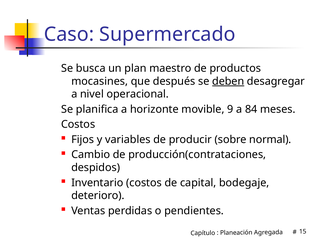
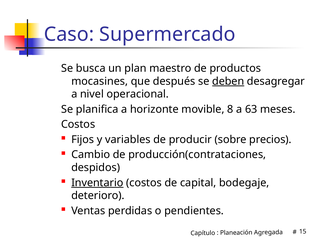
9: 9 -> 8
84: 84 -> 63
normal: normal -> precios
Inventario underline: none -> present
